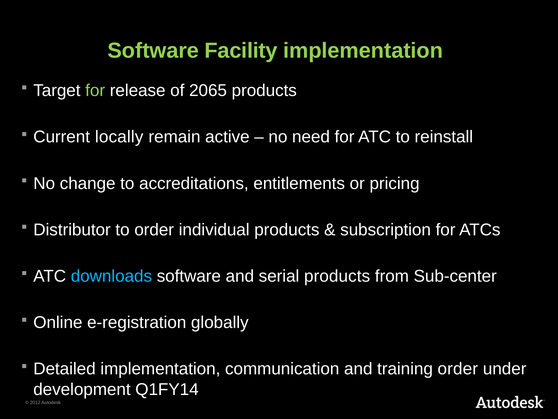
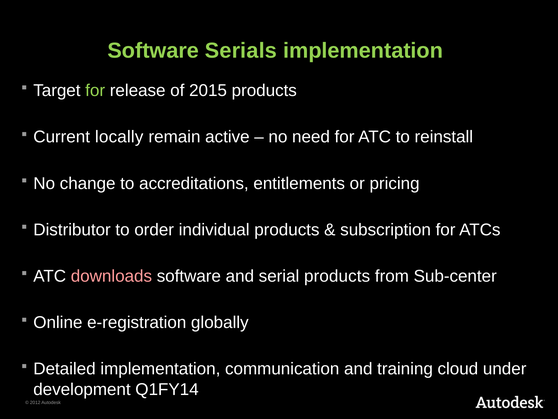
Facility: Facility -> Serials
2065: 2065 -> 2015
downloads colour: light blue -> pink
training order: order -> cloud
